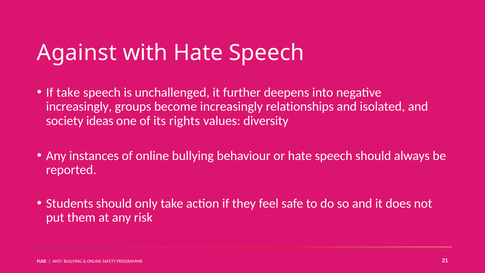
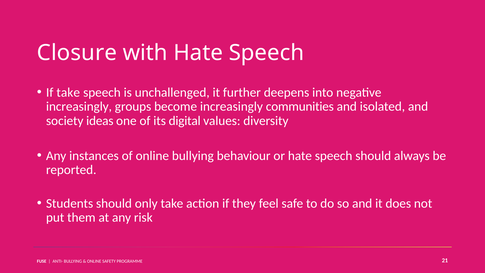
Against: Against -> Closure
relationships: relationships -> communities
rights: rights -> digital
